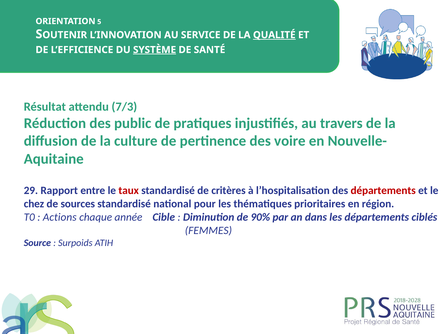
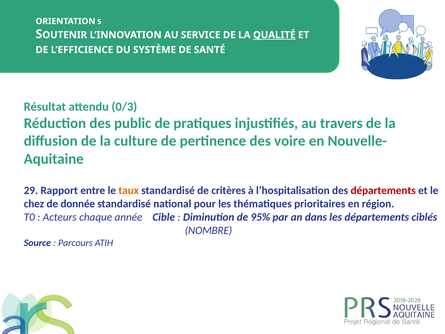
SYSTÈME underline: present -> none
7/3: 7/3 -> 0/3
taux colour: red -> orange
sources: sources -> donnée
Actions: Actions -> Acteurs
90%: 90% -> 95%
FEMMES: FEMMES -> NOMBRE
Surpoids: Surpoids -> Parcours
